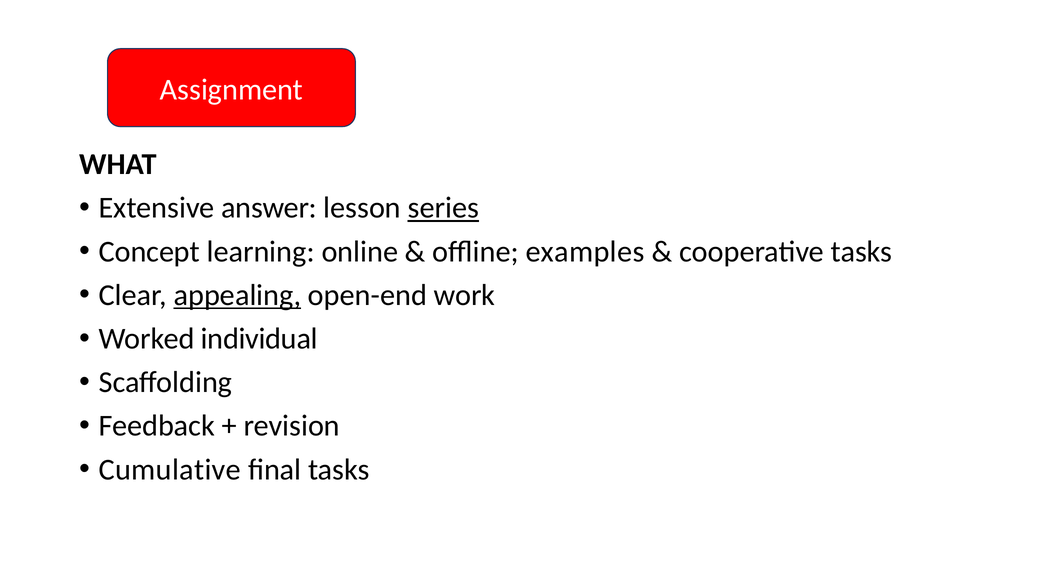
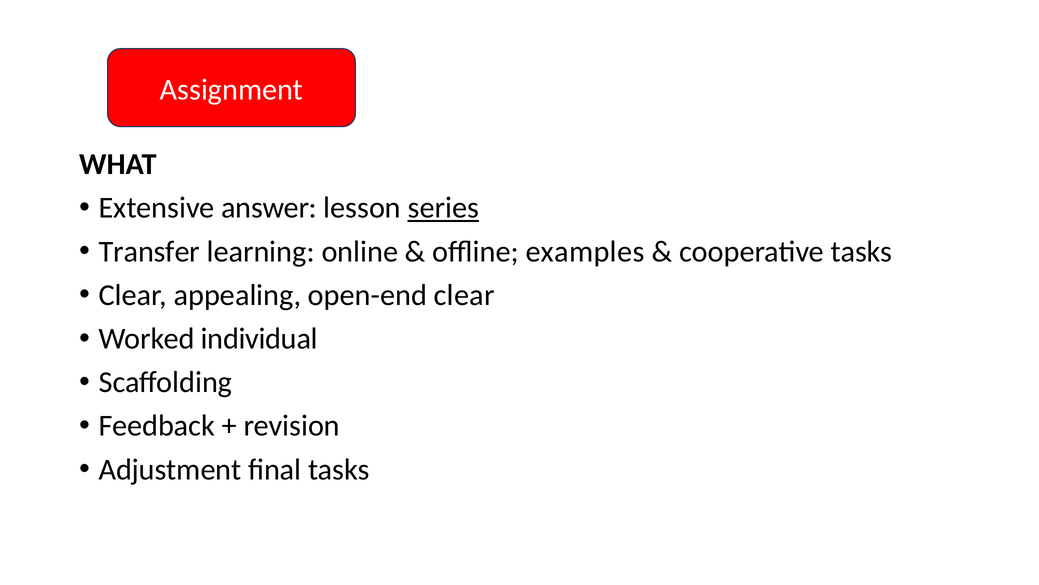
Concept: Concept -> Transfer
appealing underline: present -> none
open-end work: work -> clear
Cumulative: Cumulative -> Adjustment
